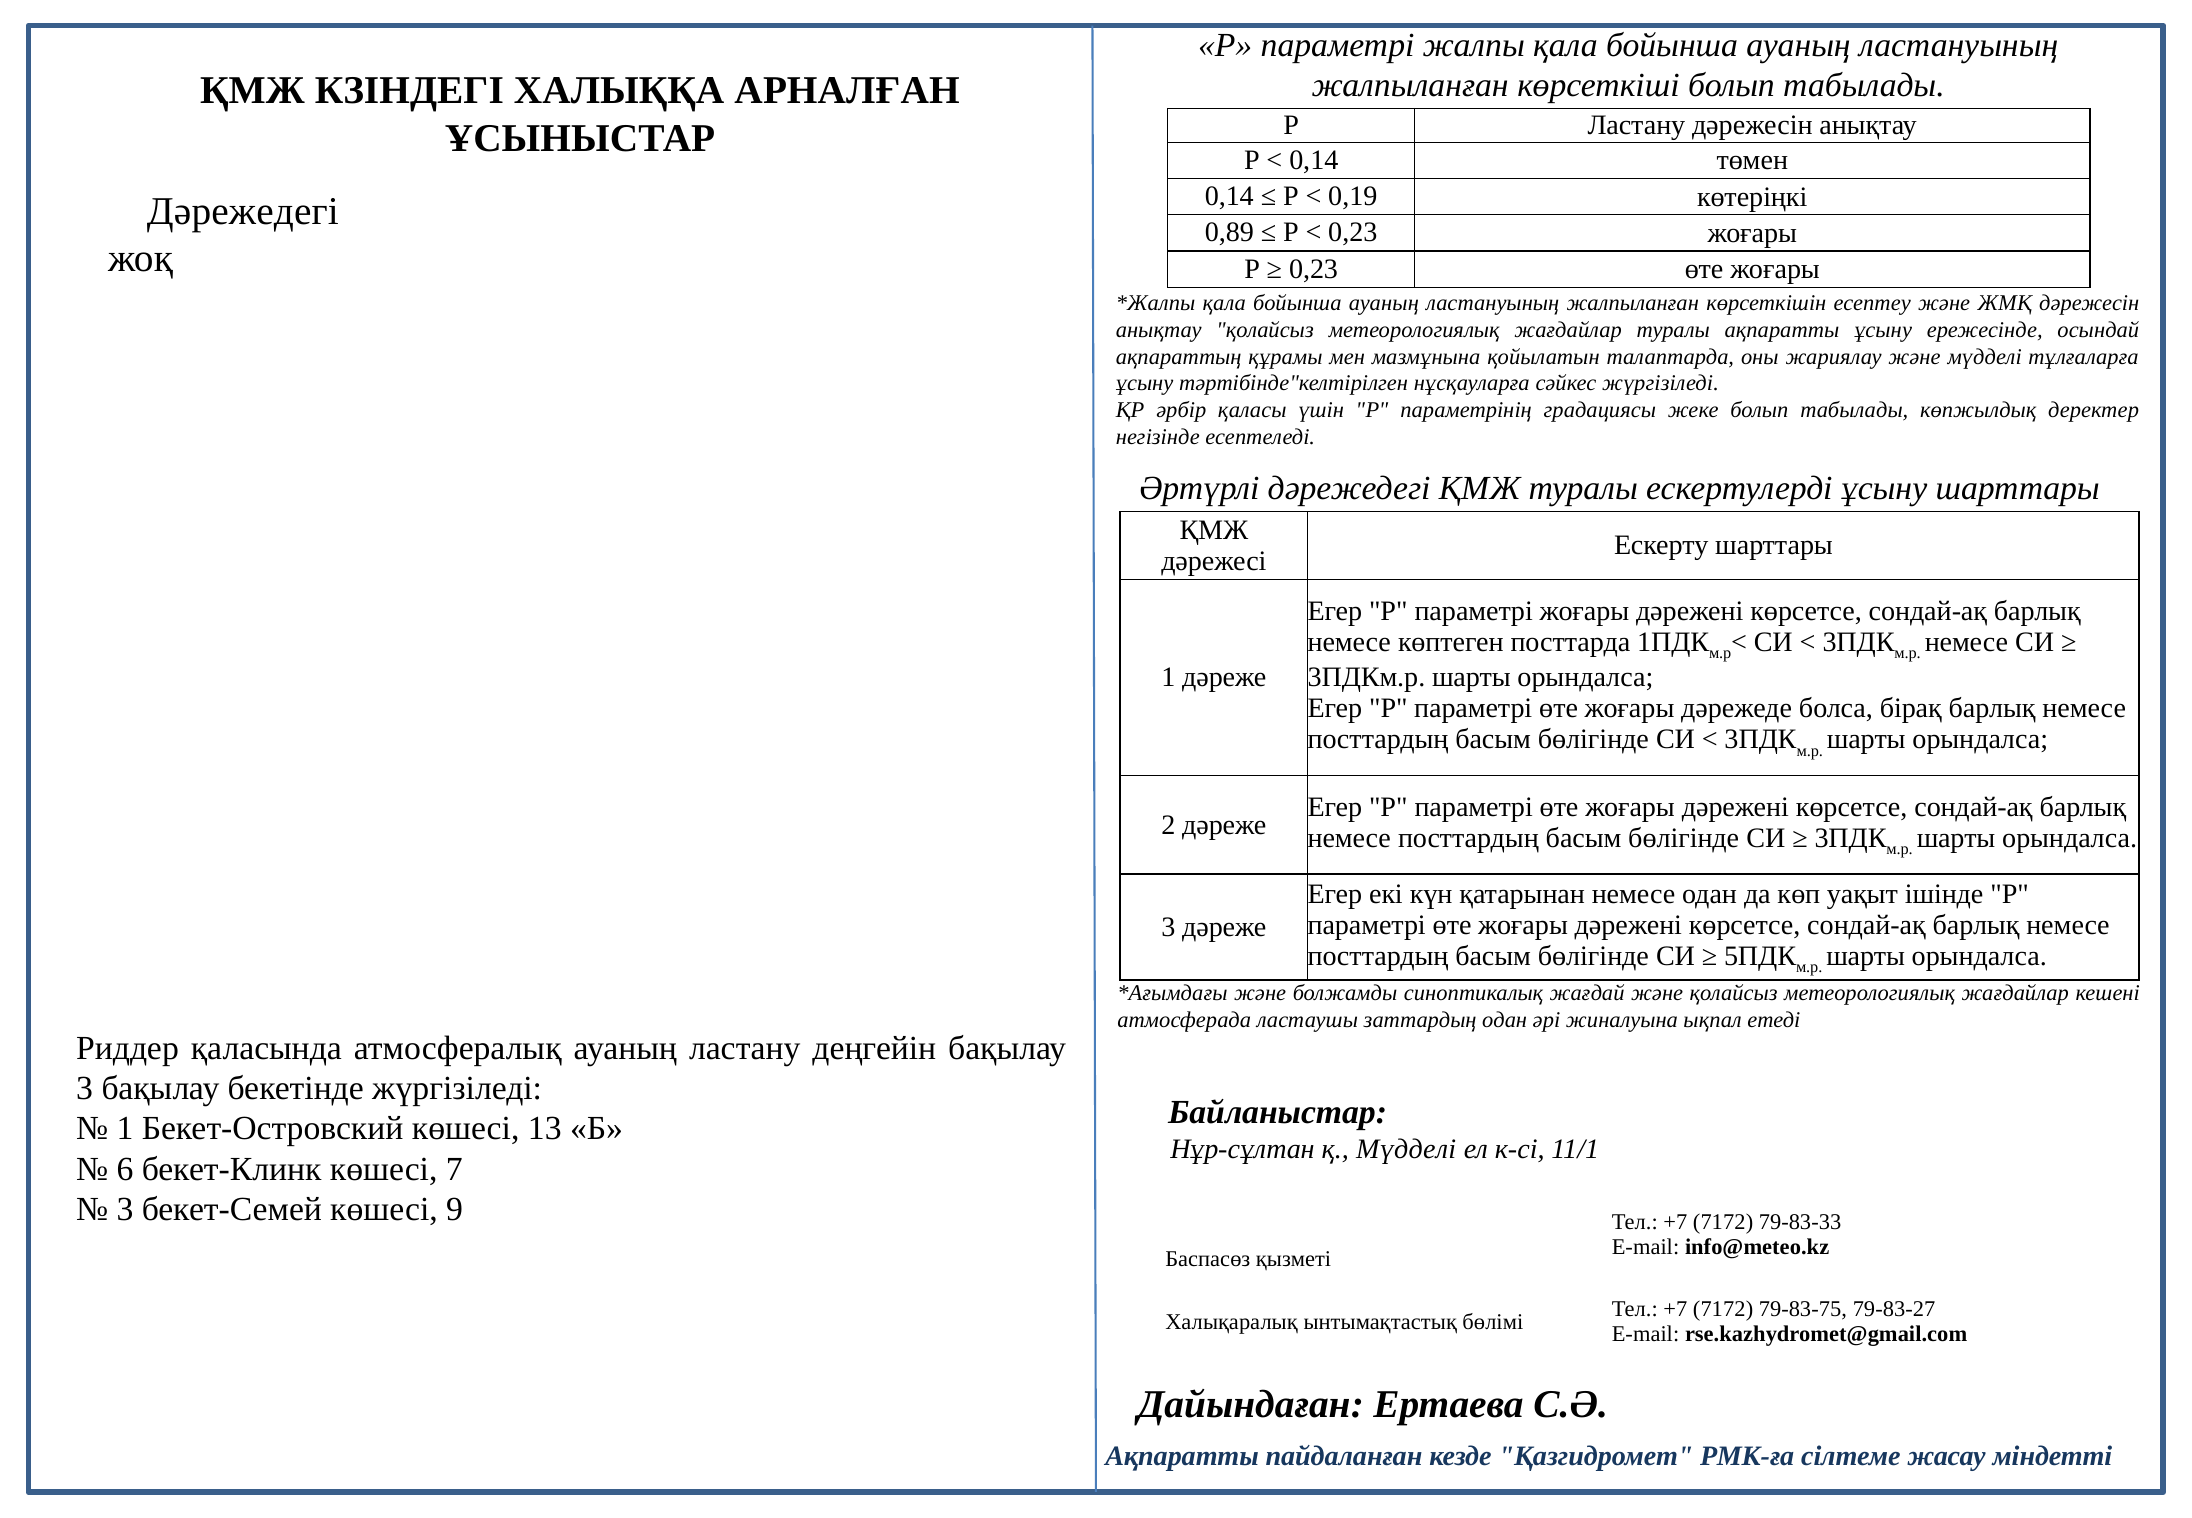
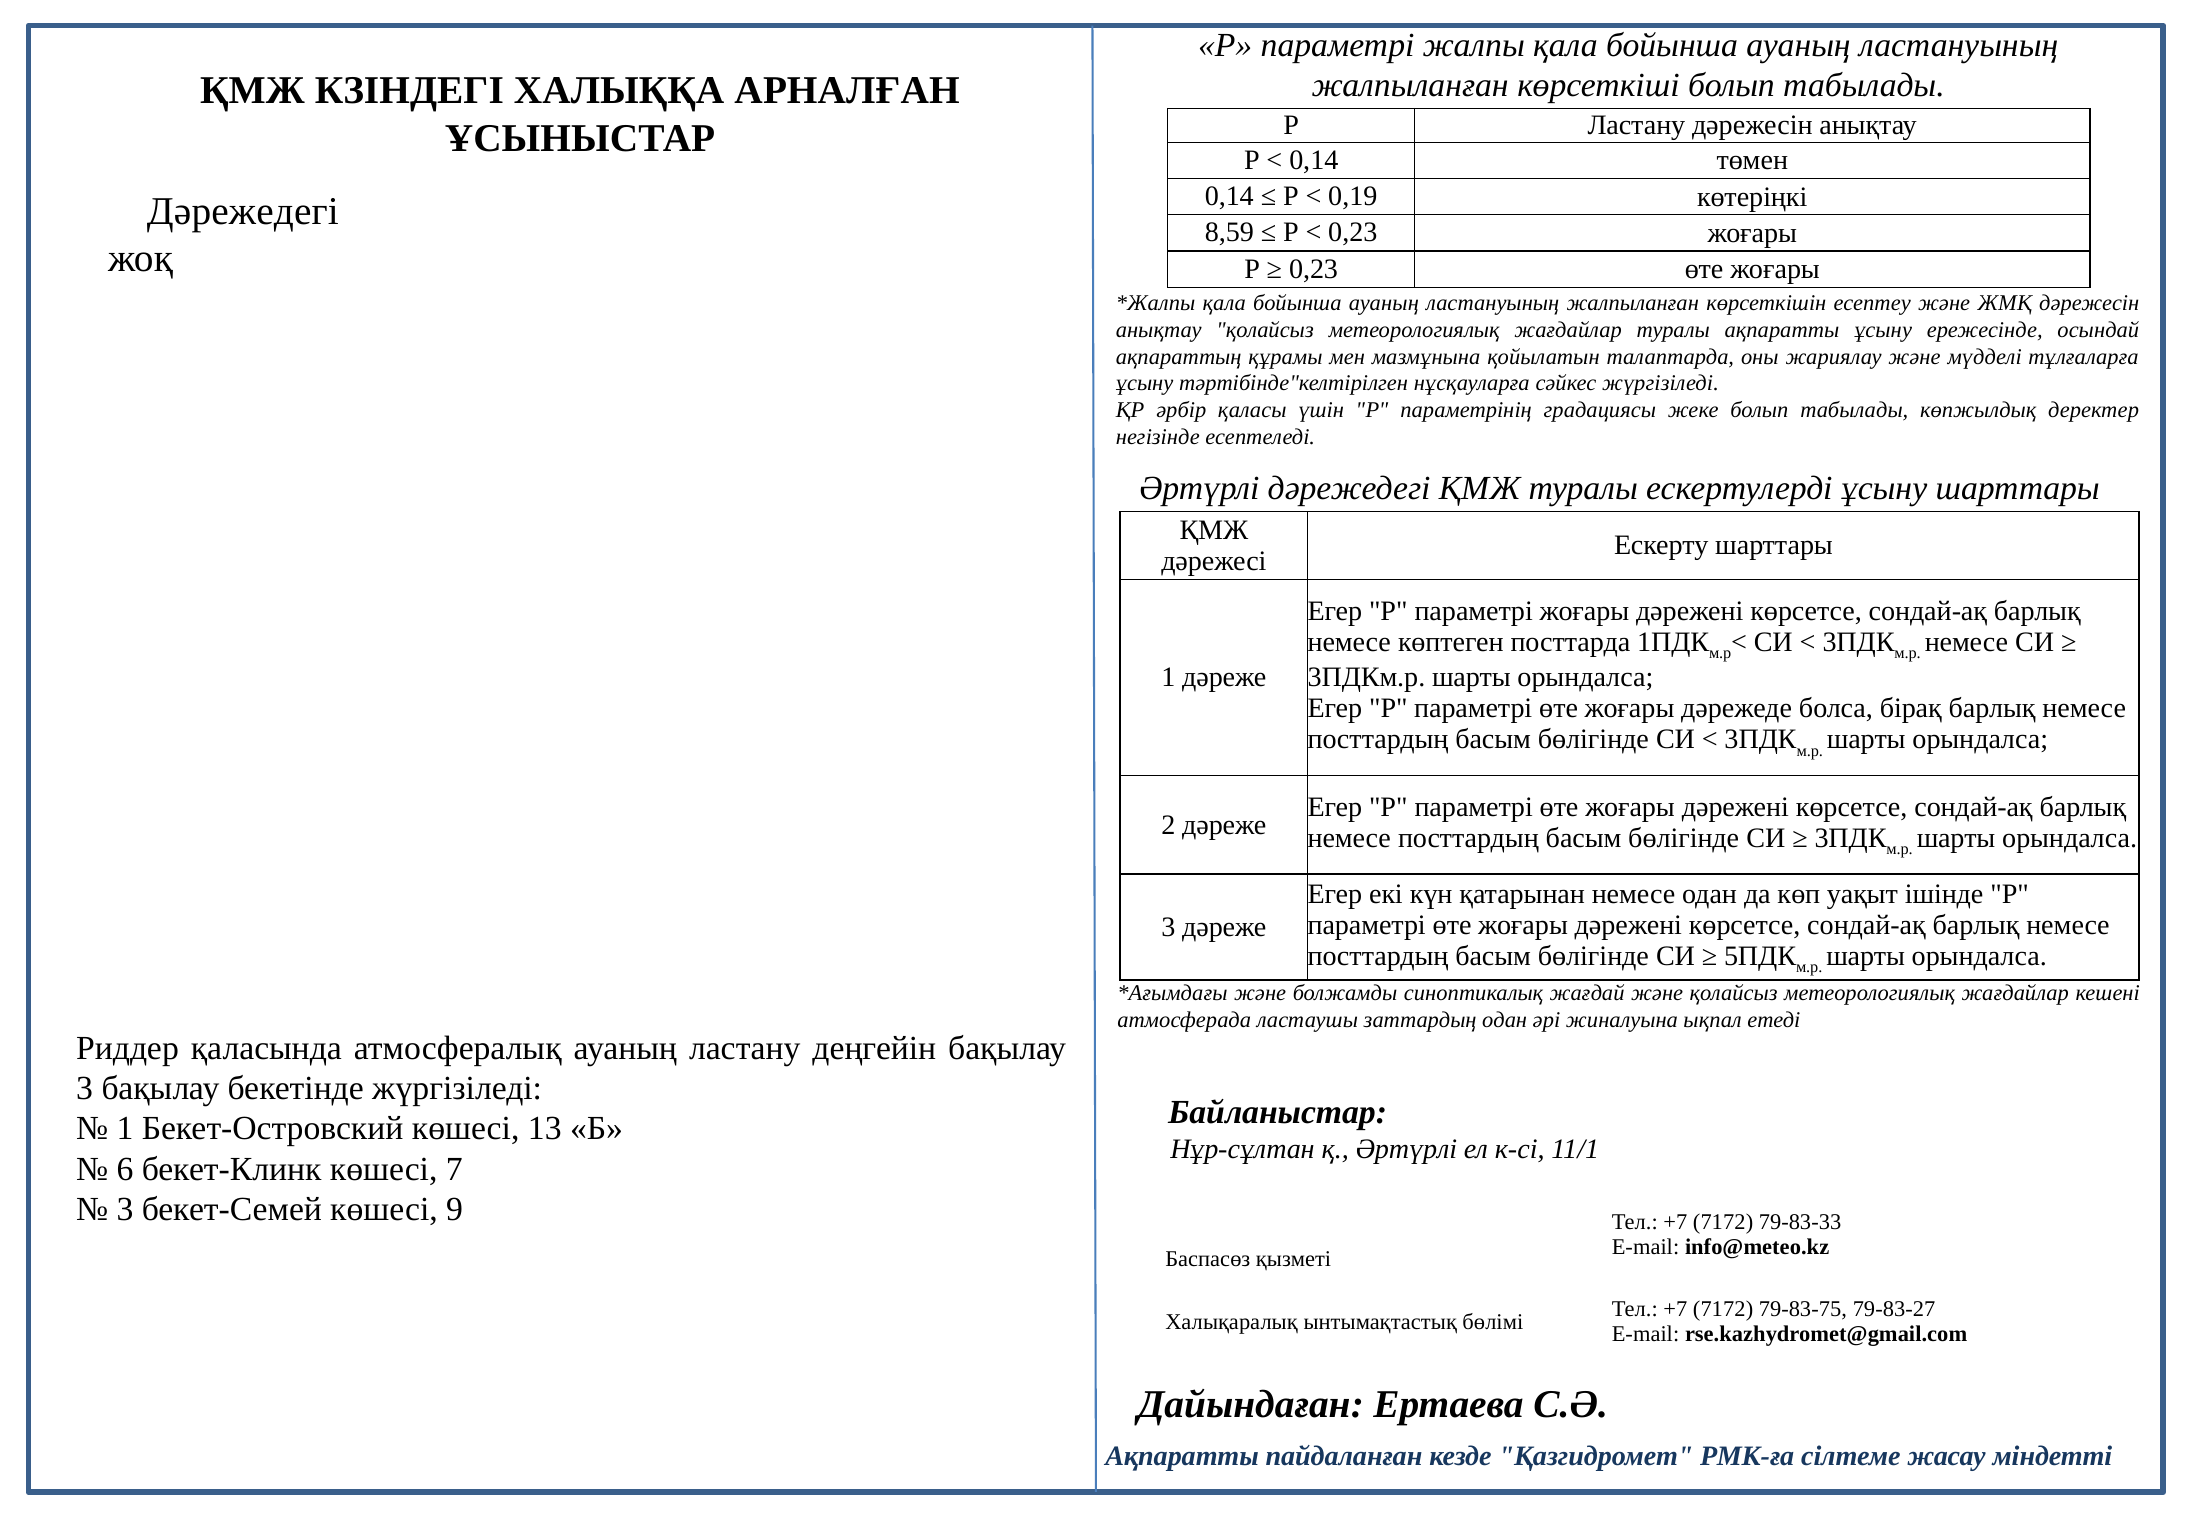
0,89: 0,89 -> 8,59
қ Мүдделі: Мүдделі -> Әртүрлі
